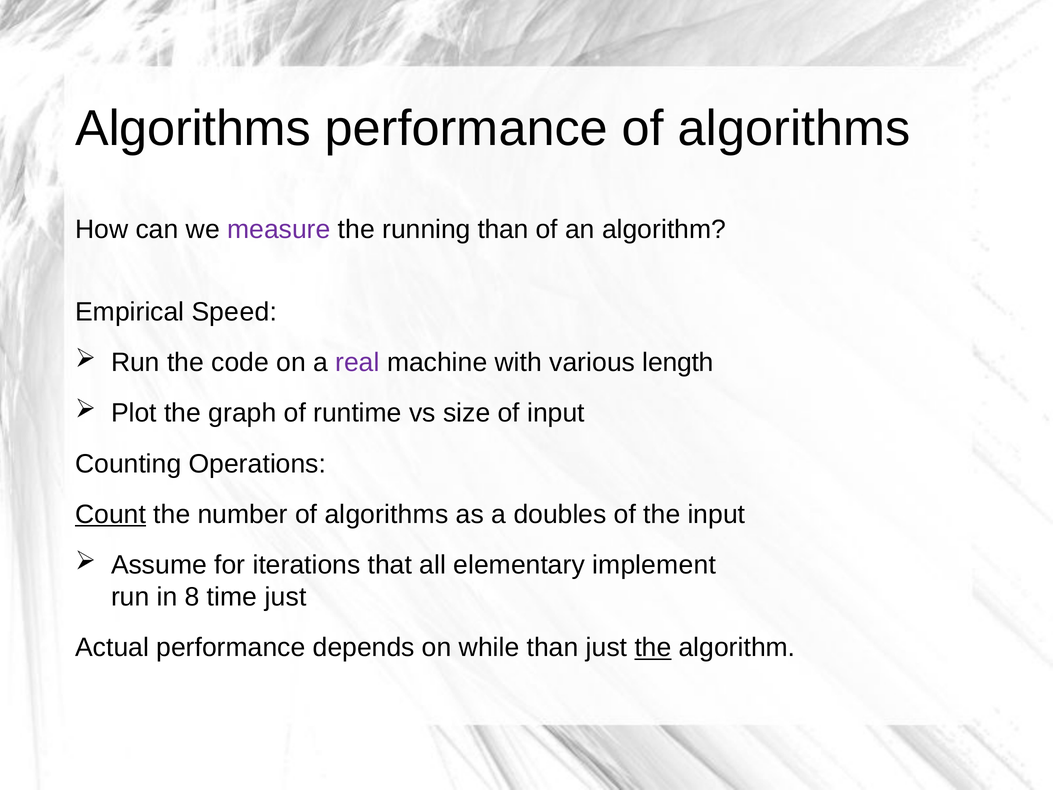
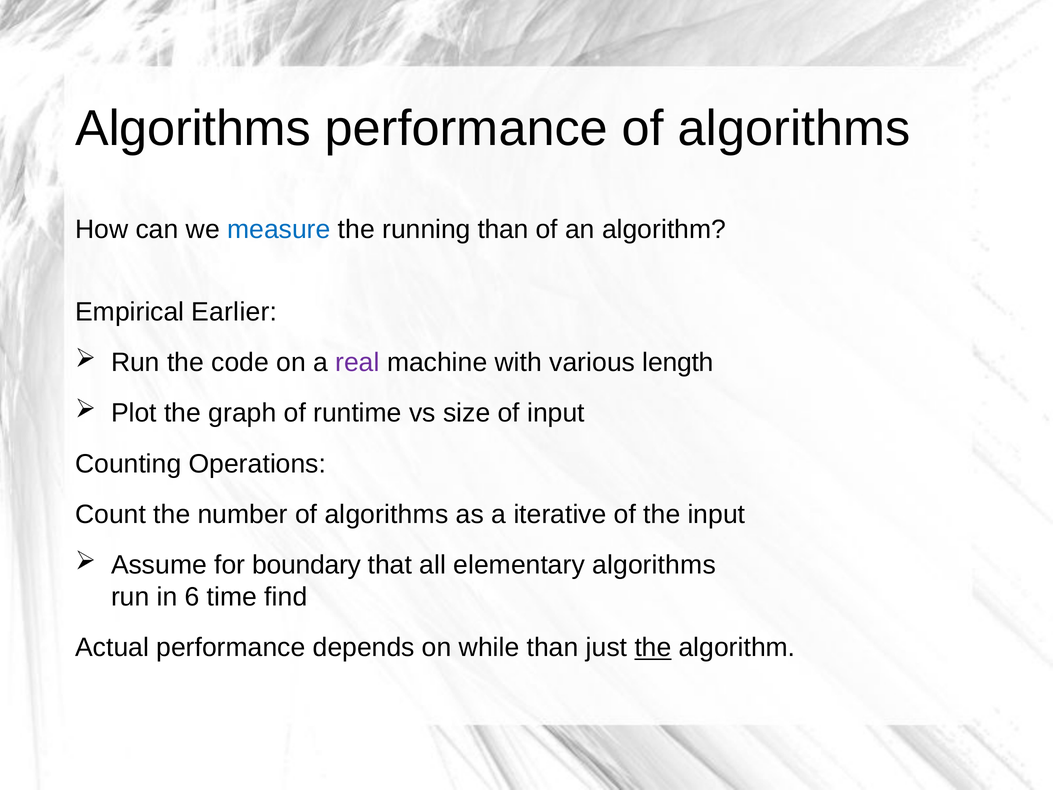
measure colour: purple -> blue
Speed: Speed -> Earlier
Count underline: present -> none
doubles: doubles -> iterative
iterations: iterations -> boundary
elementary implement: implement -> algorithms
8: 8 -> 6
time just: just -> find
